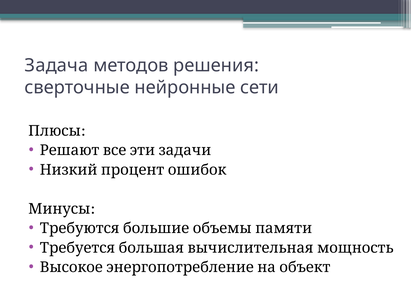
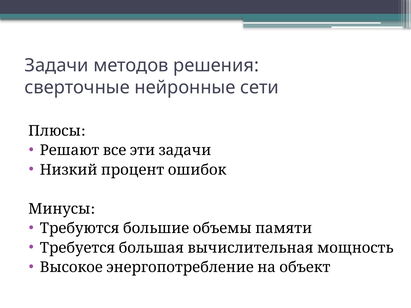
Задача: Задача -> Задачи
